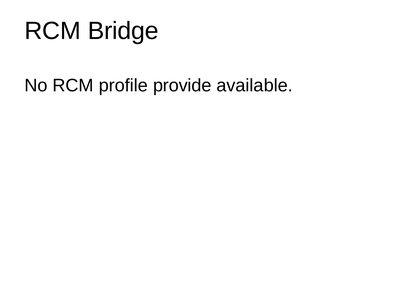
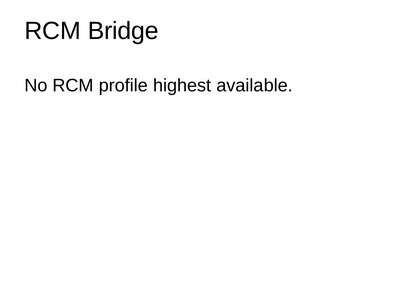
provide: provide -> highest
